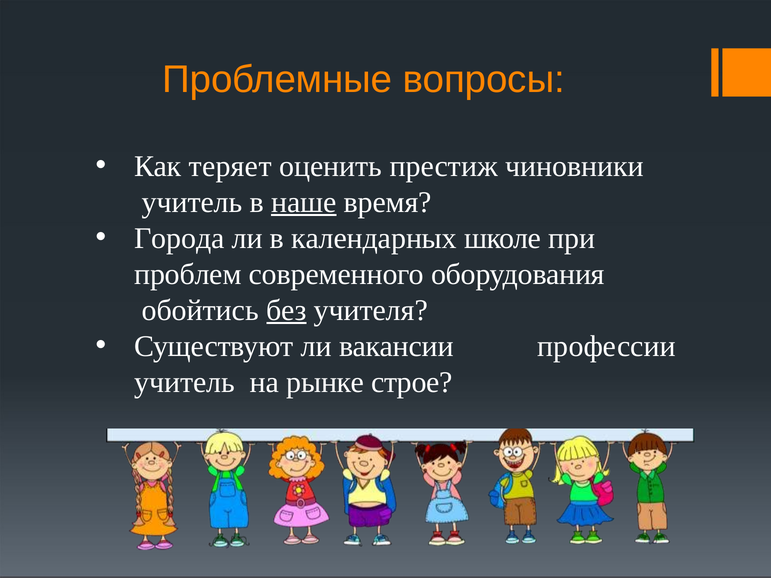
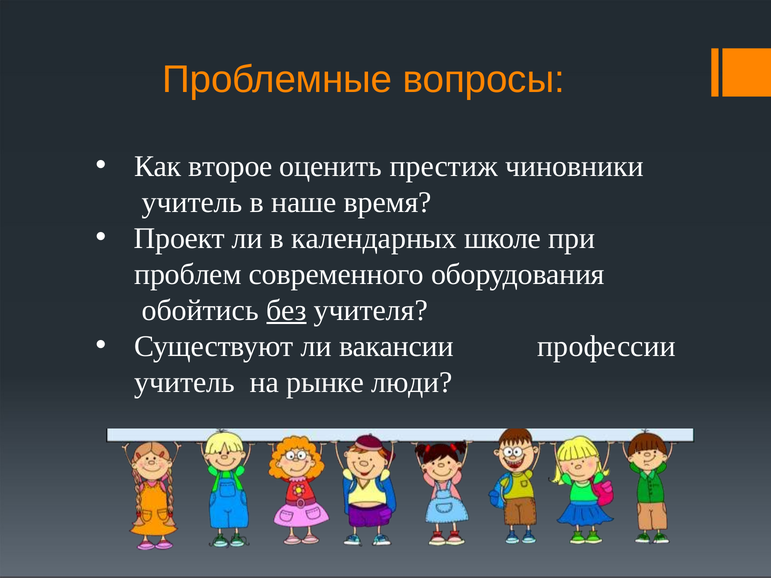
теряет: теряет -> второе
наше underline: present -> none
Города: Города -> Проект
строе: строе -> люди
